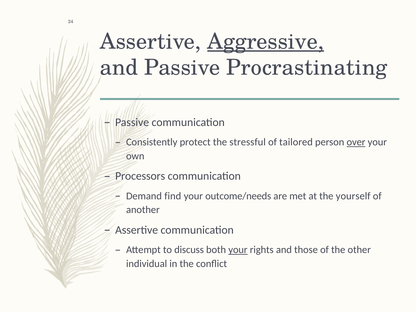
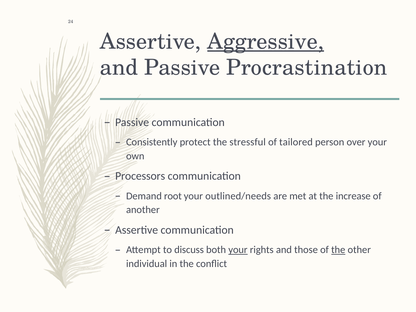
Procrastinating: Procrastinating -> Procrastination
over underline: present -> none
find: find -> root
outcome/needs: outcome/needs -> outlined/needs
yourself: yourself -> increase
the at (338, 250) underline: none -> present
